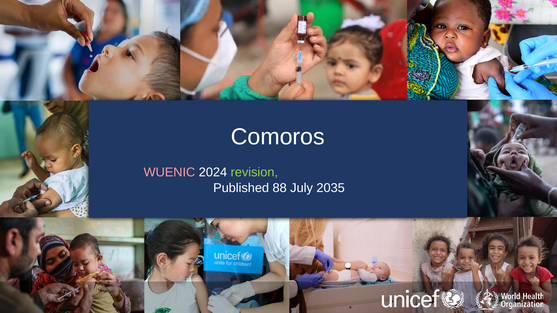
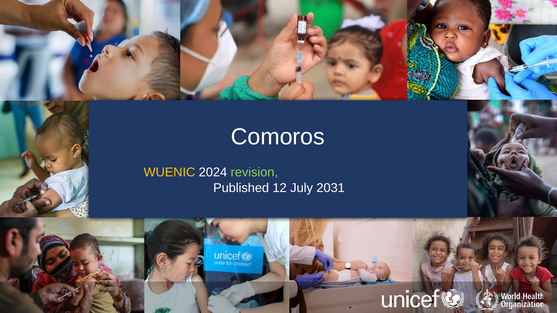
WUENIC colour: pink -> yellow
88: 88 -> 12
2035: 2035 -> 2031
